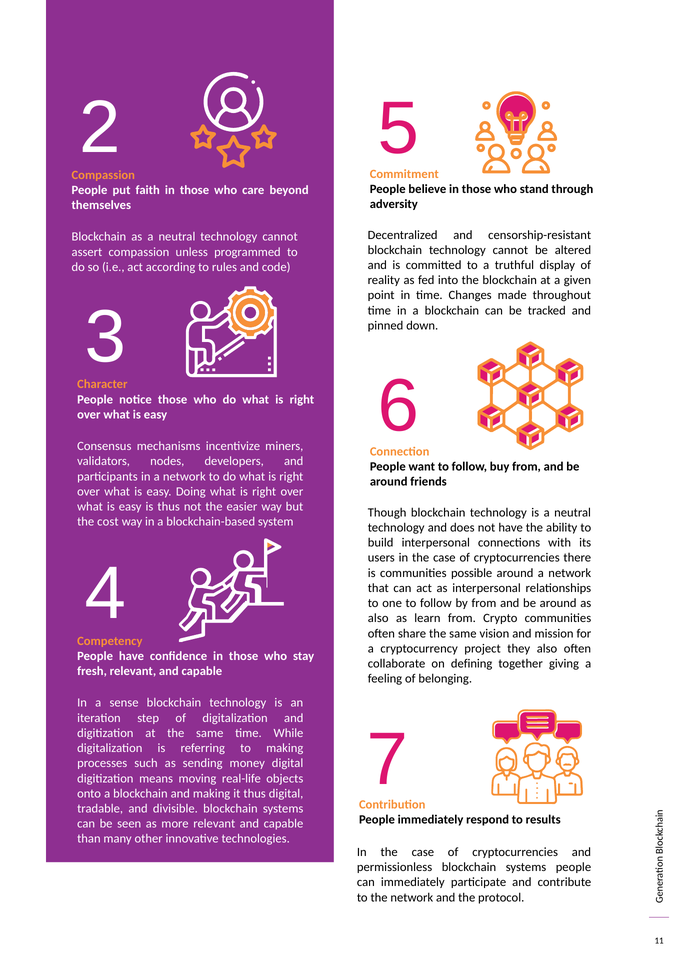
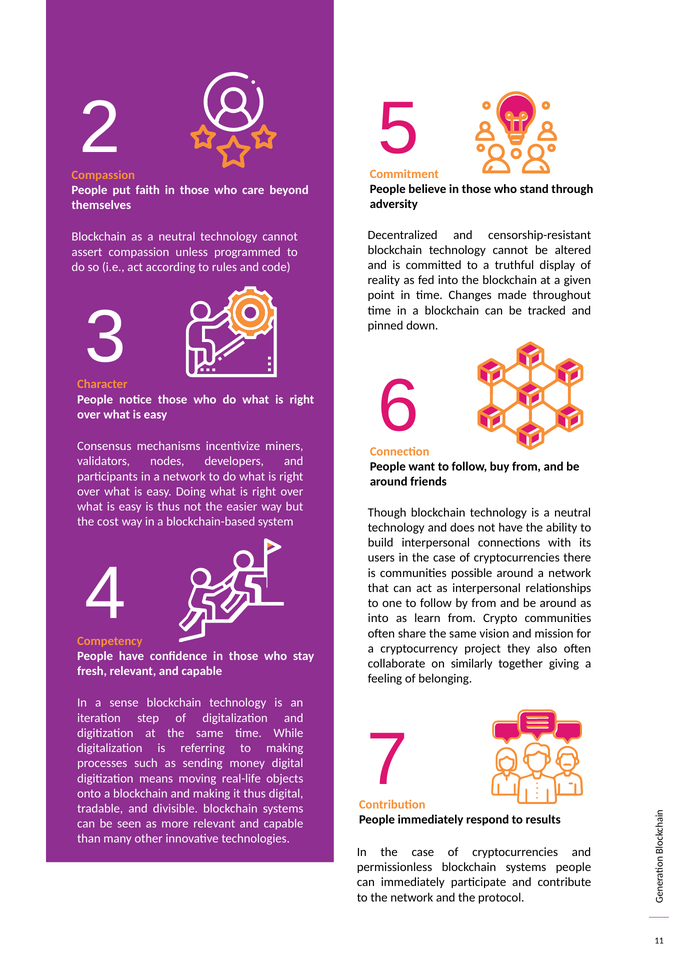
also at (378, 618): also -> into
defining: defining -> similarly
